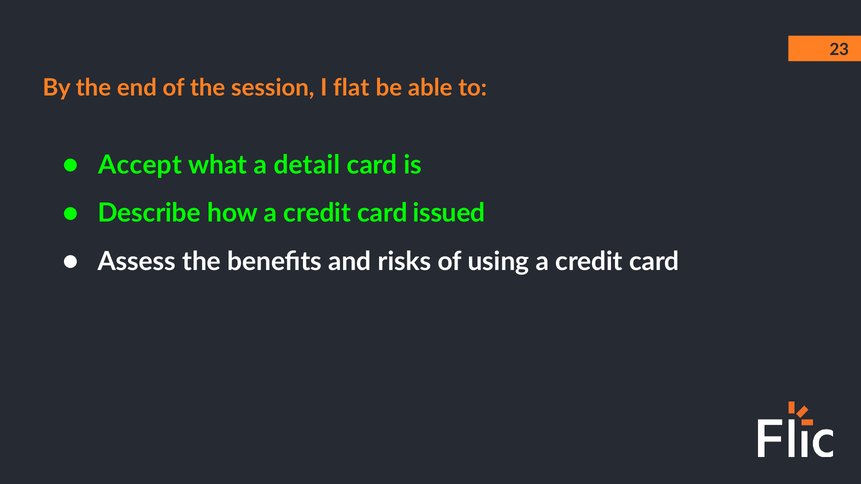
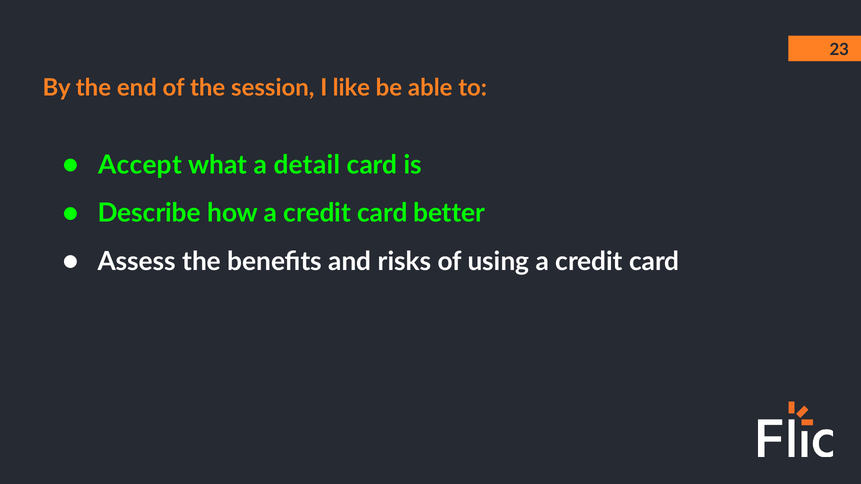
flat: flat -> like
issued: issued -> better
